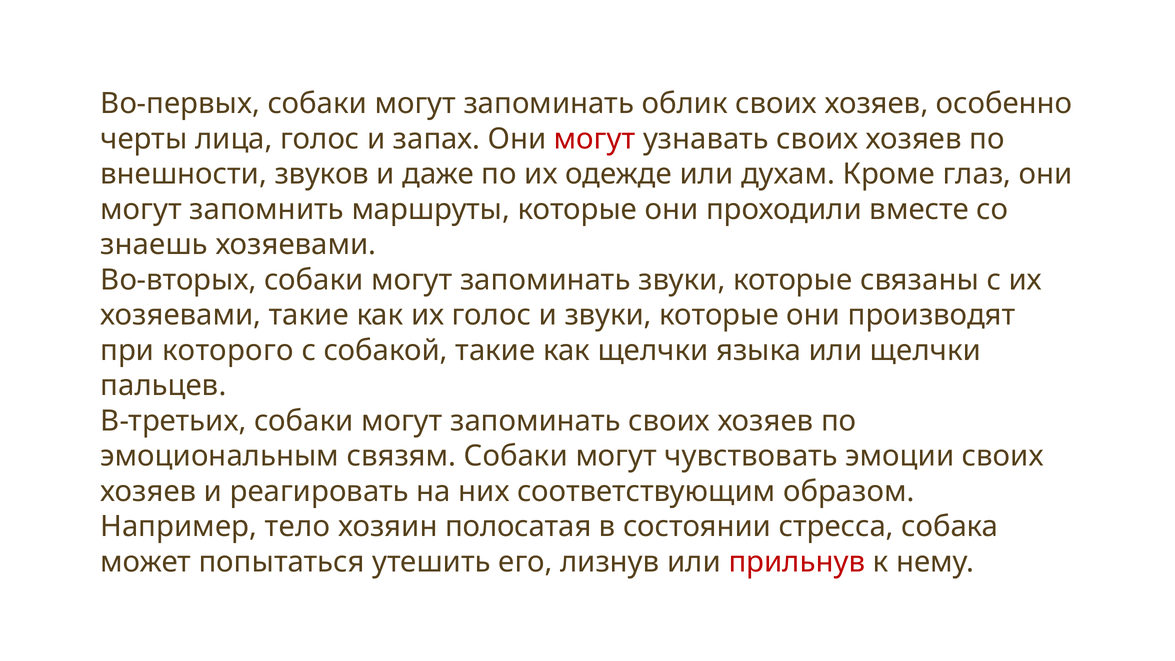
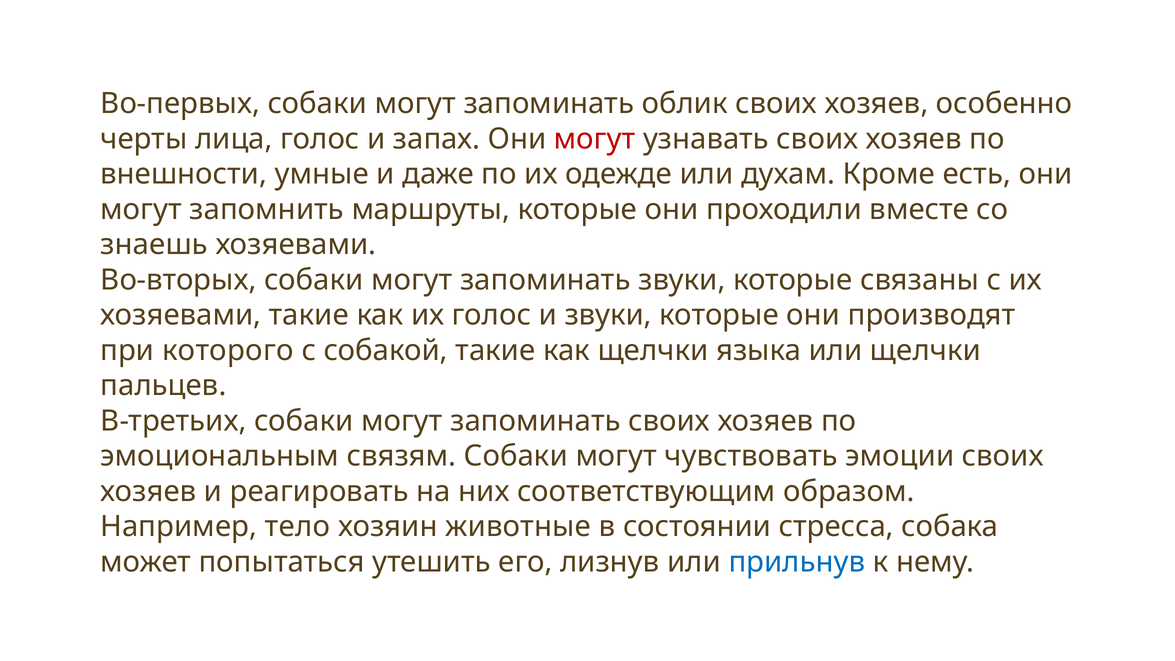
звуков: звуков -> умные
глаз: глаз -> есть
полосатая: полосатая -> животные
прильнув colour: red -> blue
